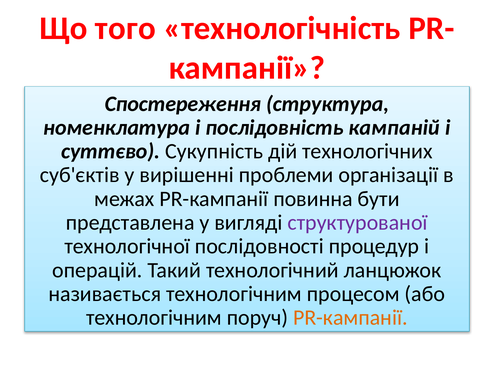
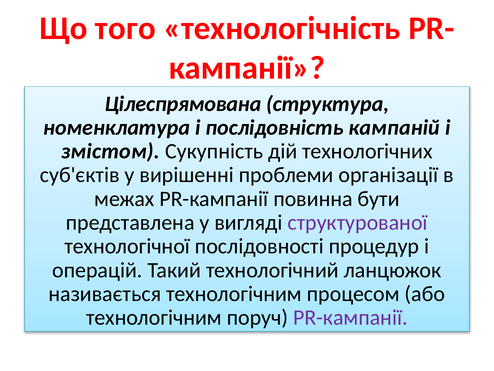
Спостереження: Спостереження -> Цілеспрямована
суттєво: суттєво -> змістом
PR-кампанії at (350, 317) colour: orange -> purple
